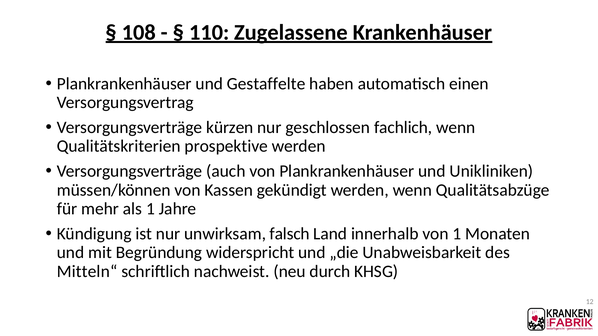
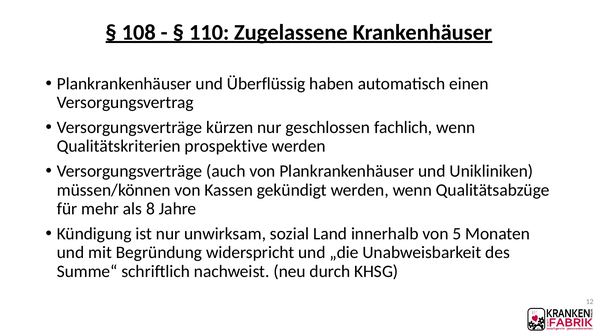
Gestaffelte: Gestaffelte -> Überflüssig
als 1: 1 -> 8
falsch: falsch -> sozial
von 1: 1 -> 5
Mitteln“: Mitteln“ -> Summe“
